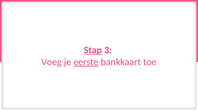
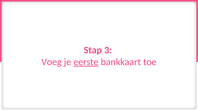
Stap underline: present -> none
